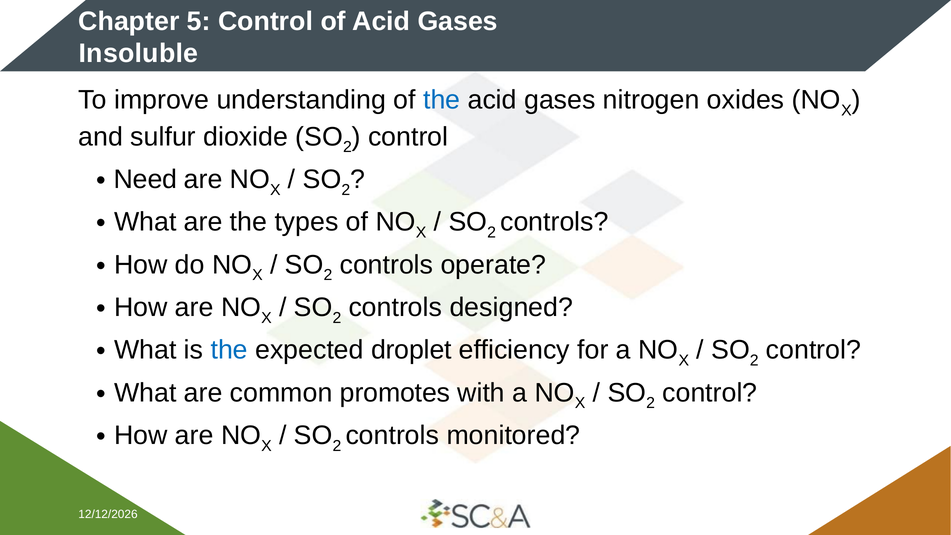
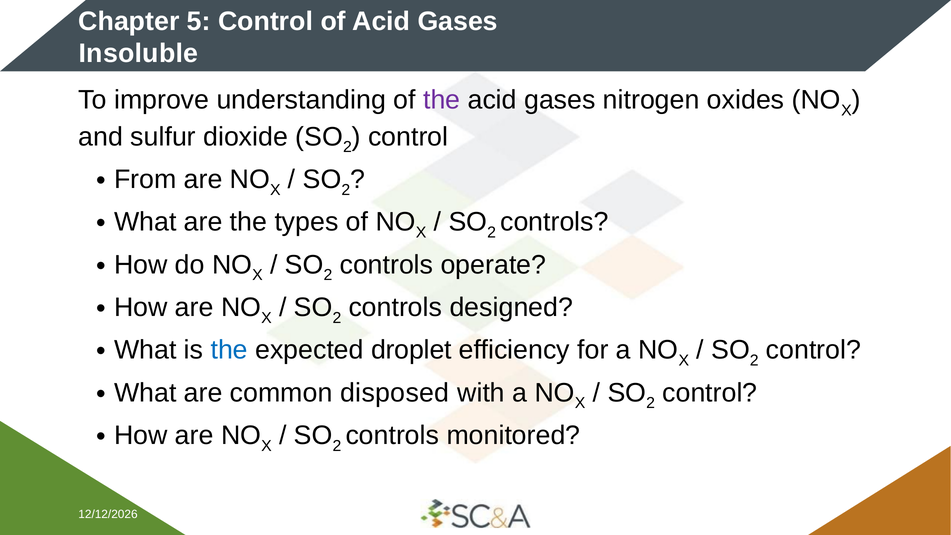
the at (442, 100) colour: blue -> purple
Need: Need -> From
promotes: promotes -> disposed
